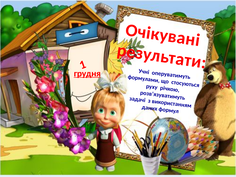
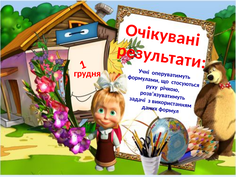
грудня underline: present -> none
